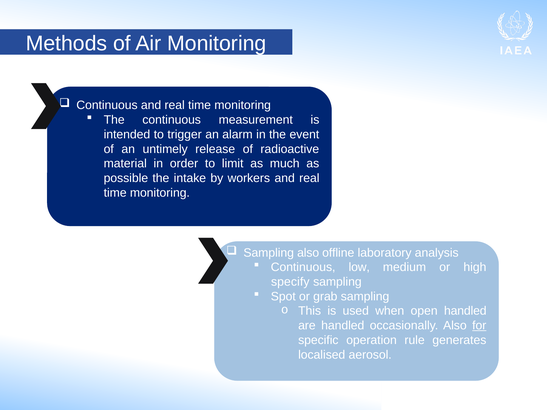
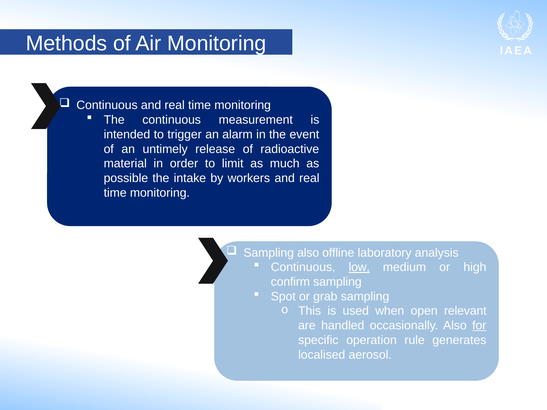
low underline: none -> present
specify: specify -> confirm
open handled: handled -> relevant
